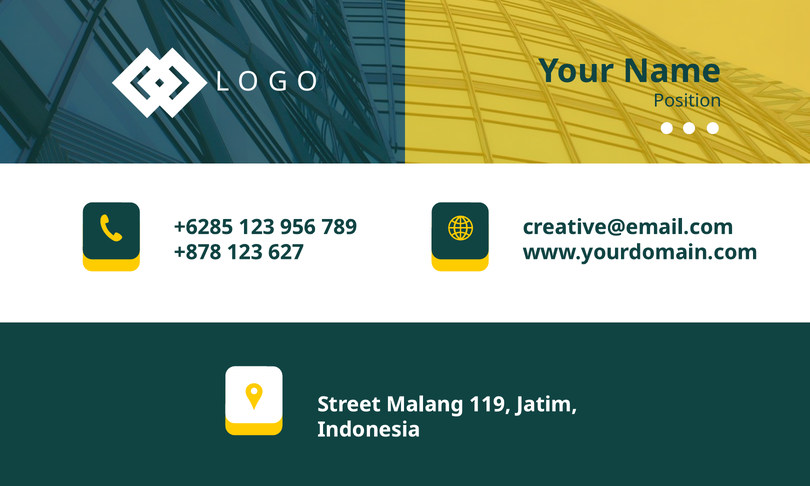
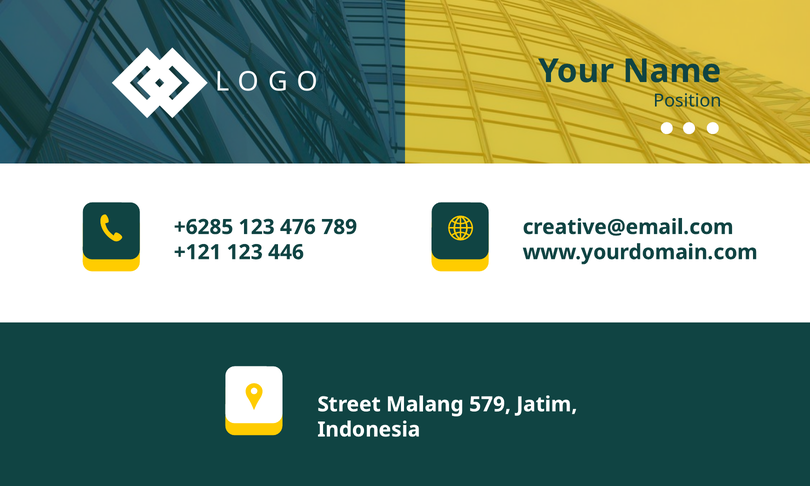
956: 956 -> 476
+878: +878 -> +121
627: 627 -> 446
119: 119 -> 579
